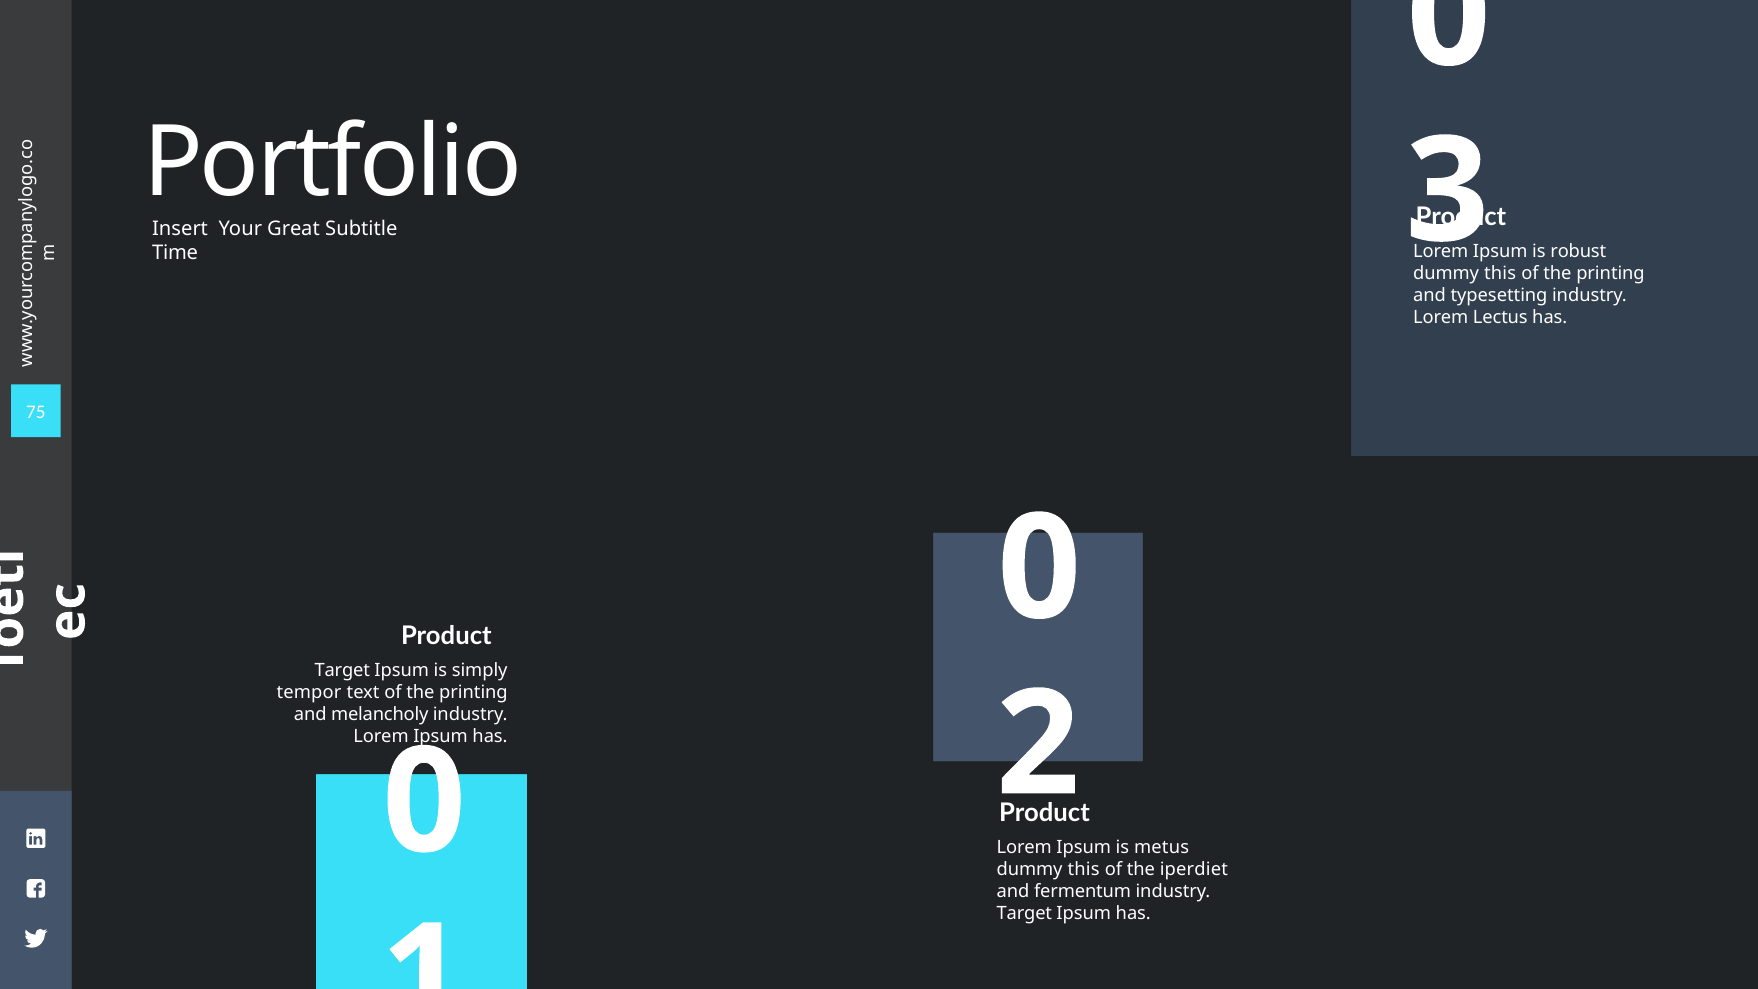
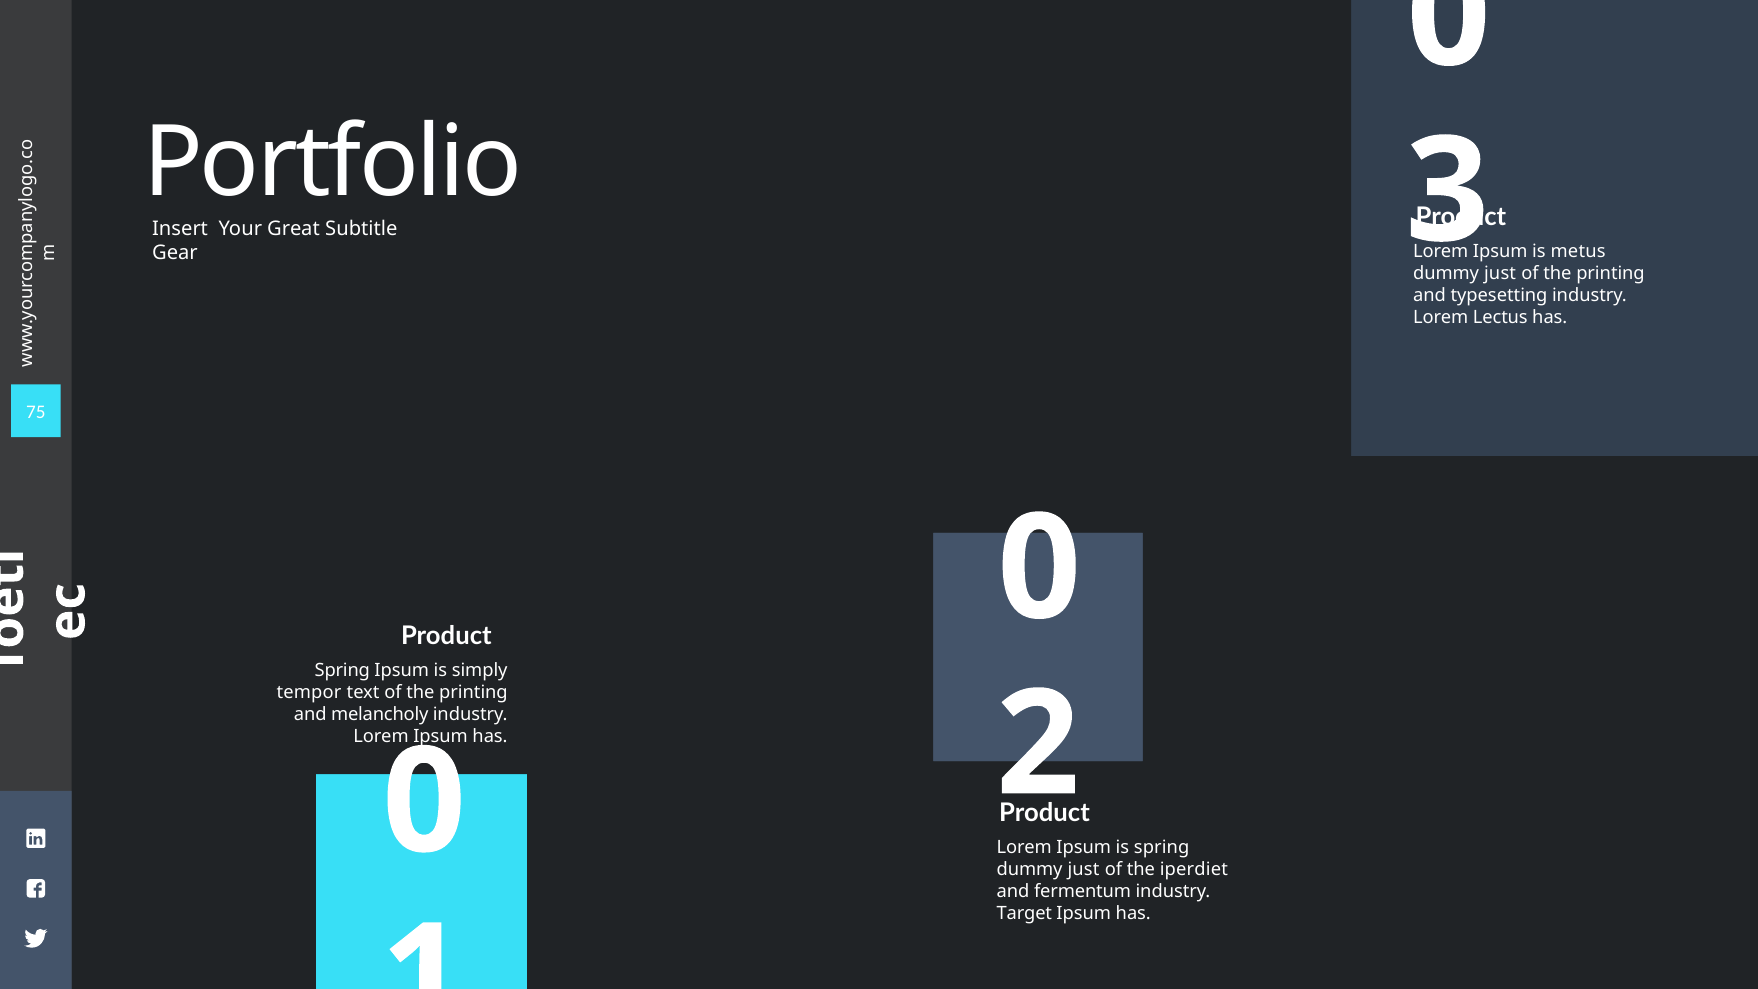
robust: robust -> metus
Time: Time -> Gear
this at (1500, 273): this -> just
Target at (342, 670): Target -> Spring
is metus: metus -> spring
this at (1084, 869): this -> just
